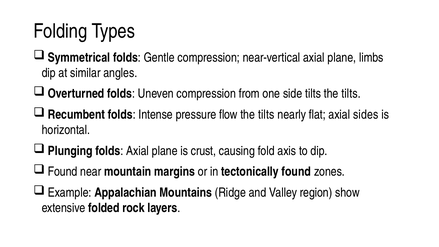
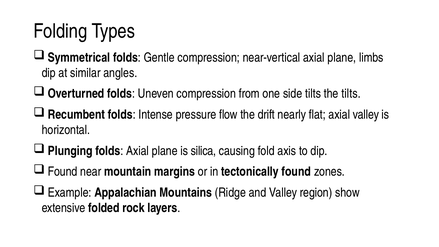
tilts at (266, 115): tilts -> drift
axial sides: sides -> valley
crust: crust -> silica
